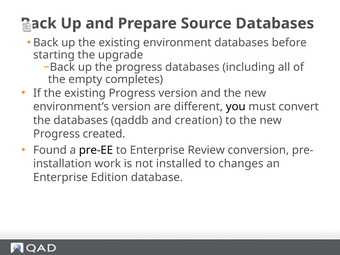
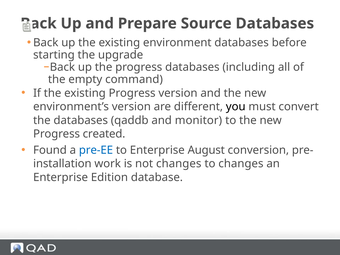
completes: completes -> command
creation: creation -> monitor
pre-EE colour: black -> blue
Review: Review -> August
not installed: installed -> changes
